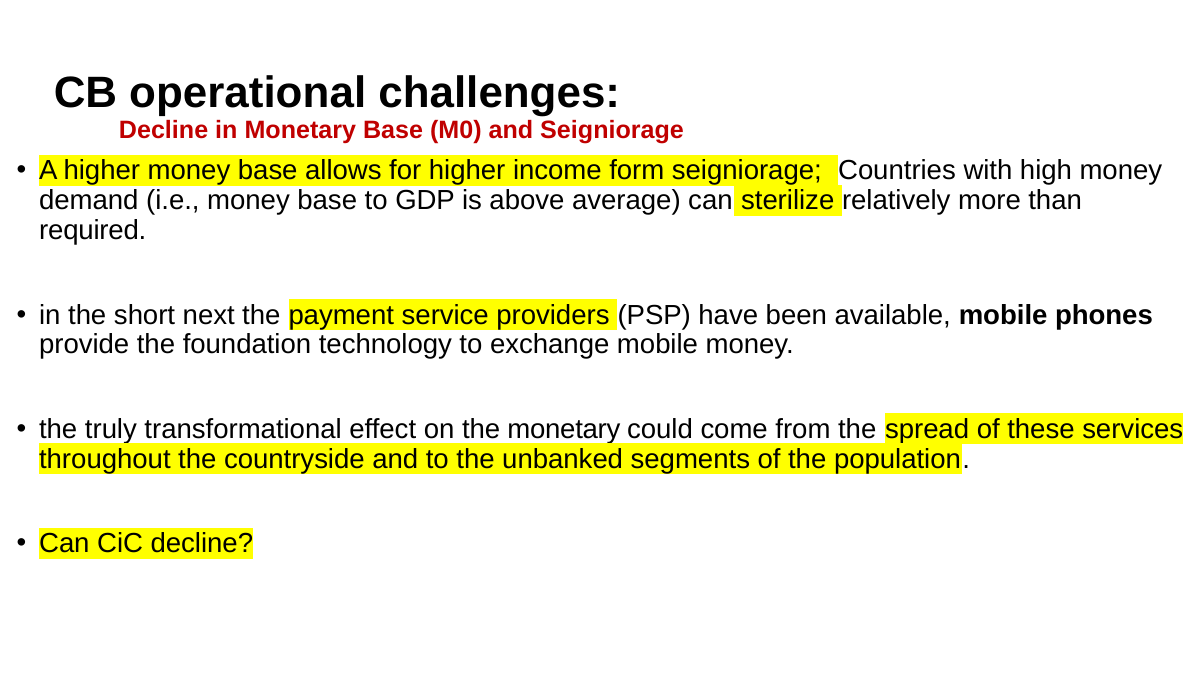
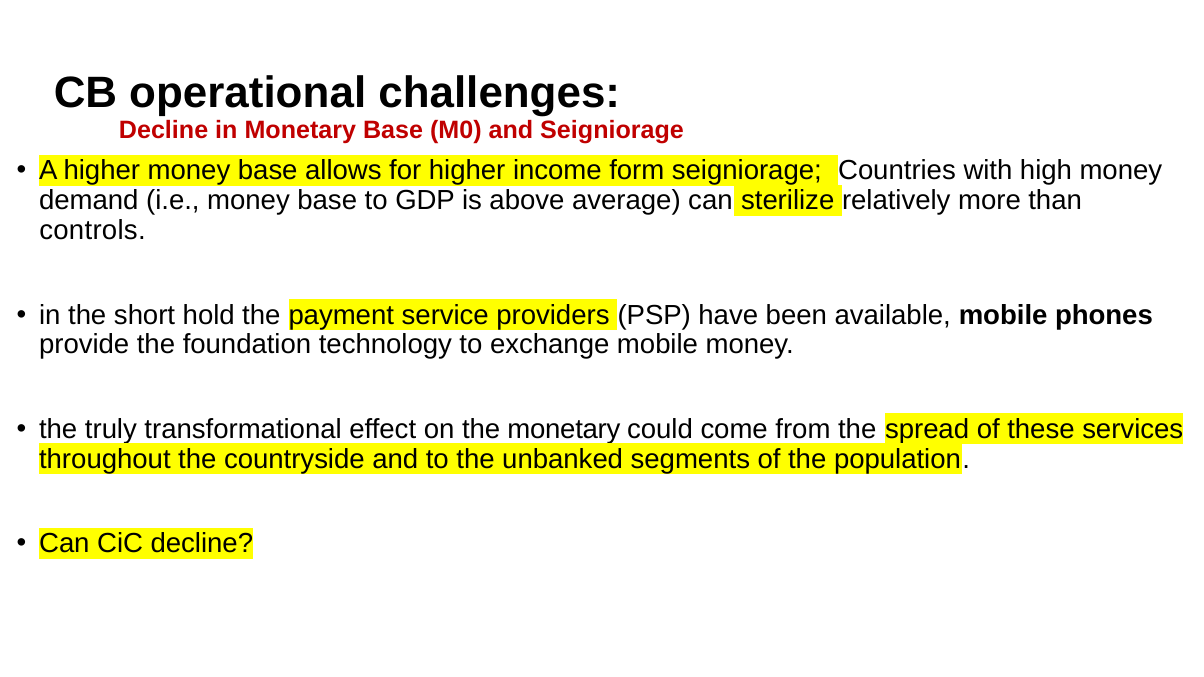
required: required -> controls
next: next -> hold
